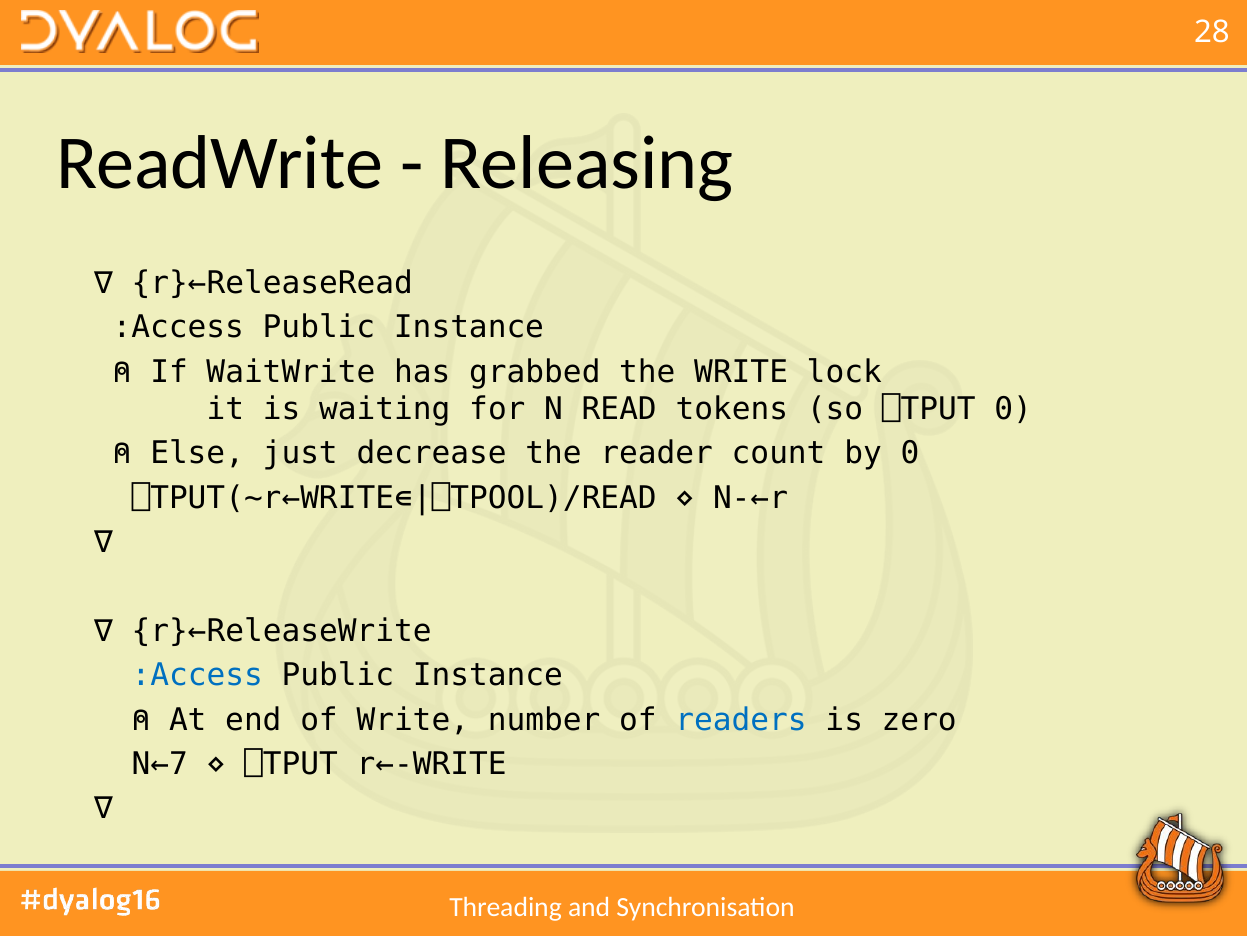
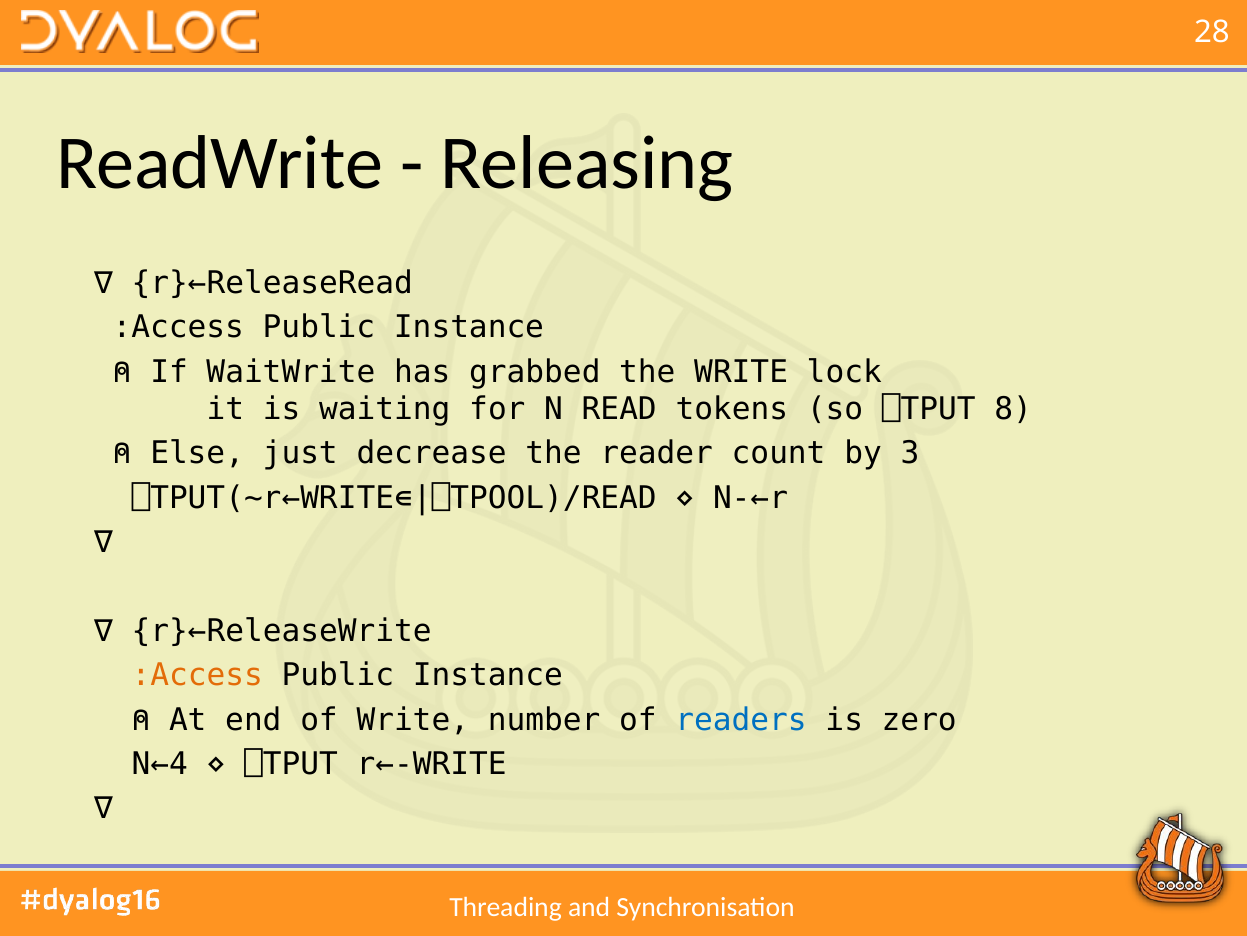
⎕TPUT 0: 0 -> 8
by 0: 0 -> 3
:Access at (197, 675) colour: blue -> orange
N←7: N←7 -> N←4
